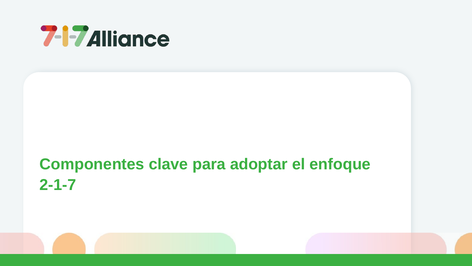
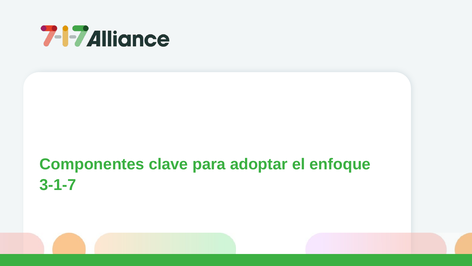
2-1-7: 2-1-7 -> 3-1-7
